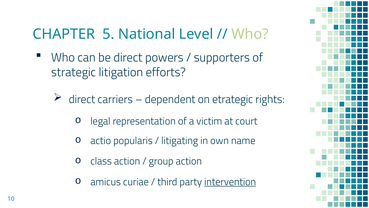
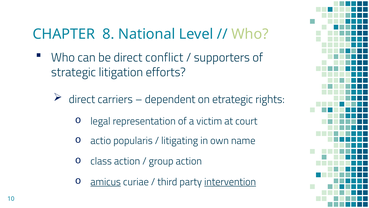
5: 5 -> 8
powers: powers -> conflict
amicus underline: none -> present
